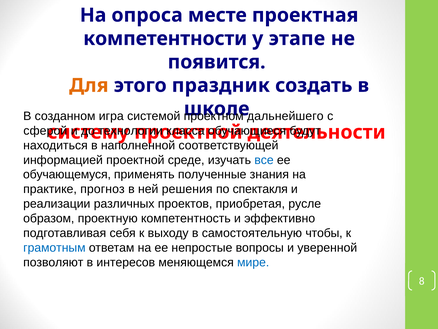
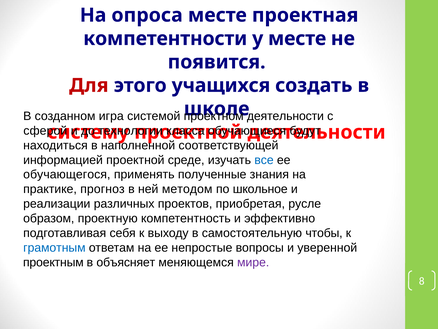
у этапе: этапе -> месте
Для colour: orange -> red
праздник: праздник -> учащихся
дальнейшего at (285, 116): дальнейшего -> деятельности
обучающемуся: обучающемуся -> обучающегося
решения: решения -> методом
спектакля: спектакля -> школьное
позволяют: позволяют -> проектным
интересов: интересов -> объясняет
мире colour: blue -> purple
